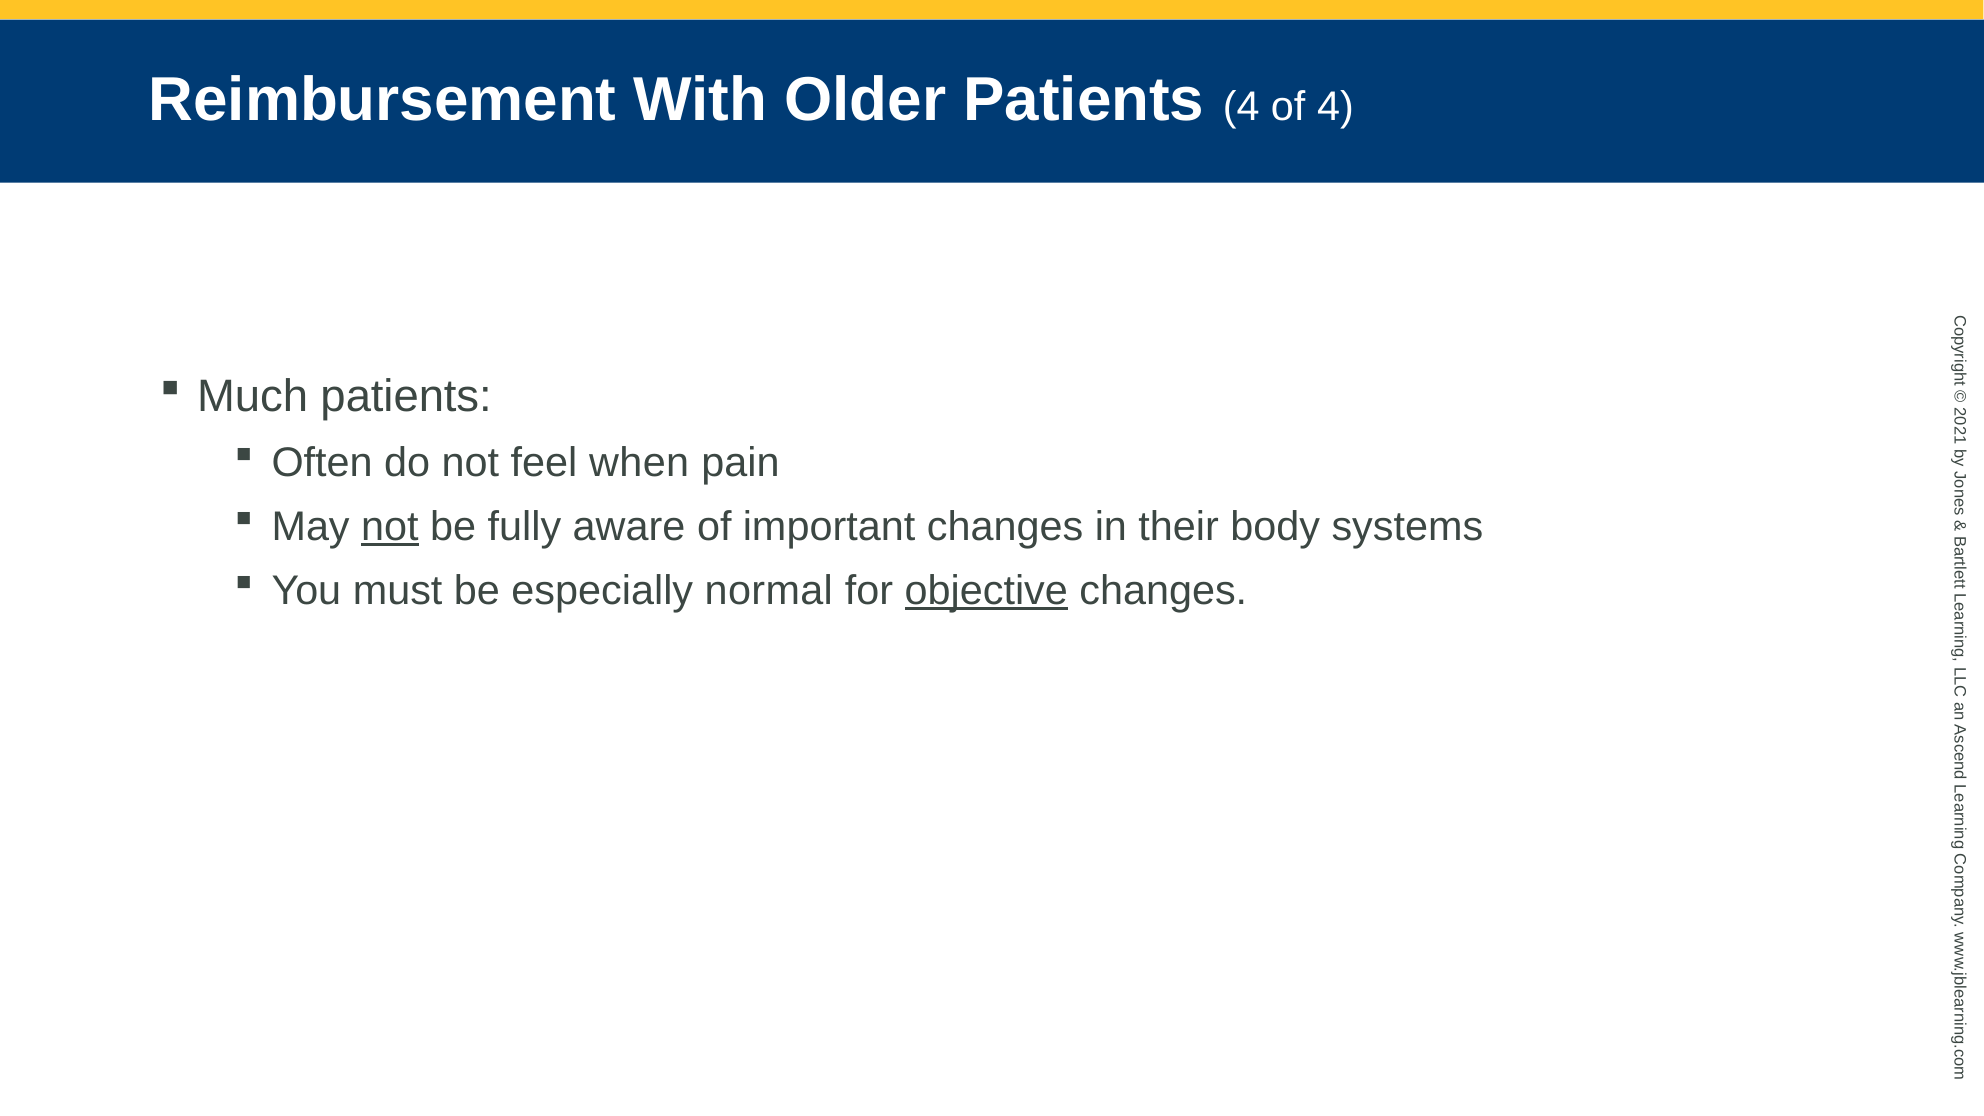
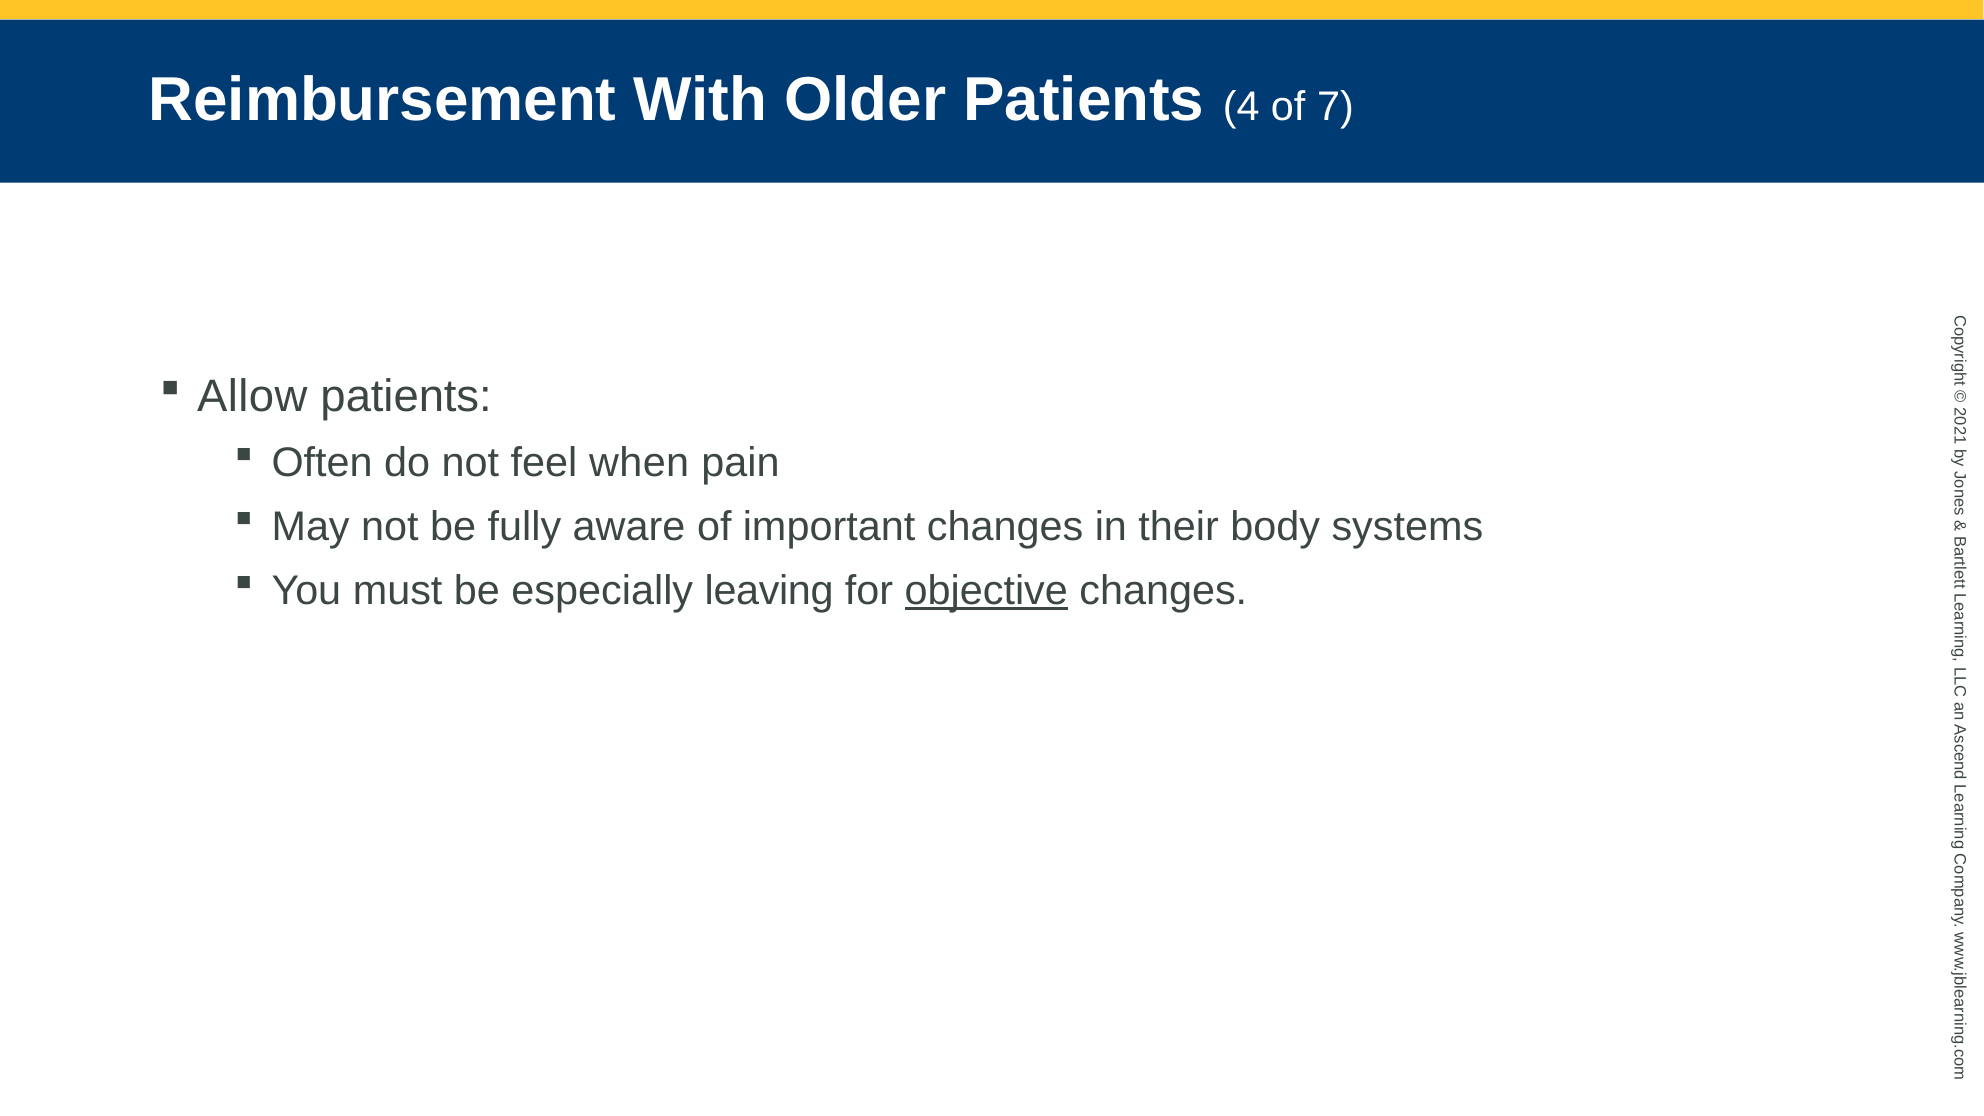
of 4: 4 -> 7
Much: Much -> Allow
not at (390, 527) underline: present -> none
normal: normal -> leaving
